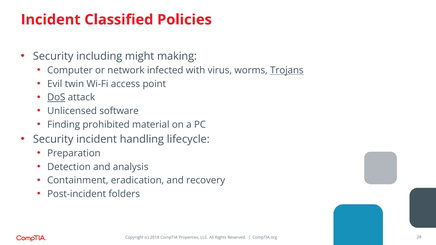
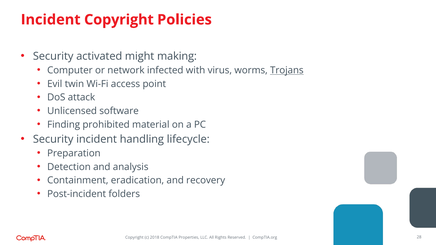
Incident Classified: Classified -> Copyright
including: including -> activated
DoS underline: present -> none
